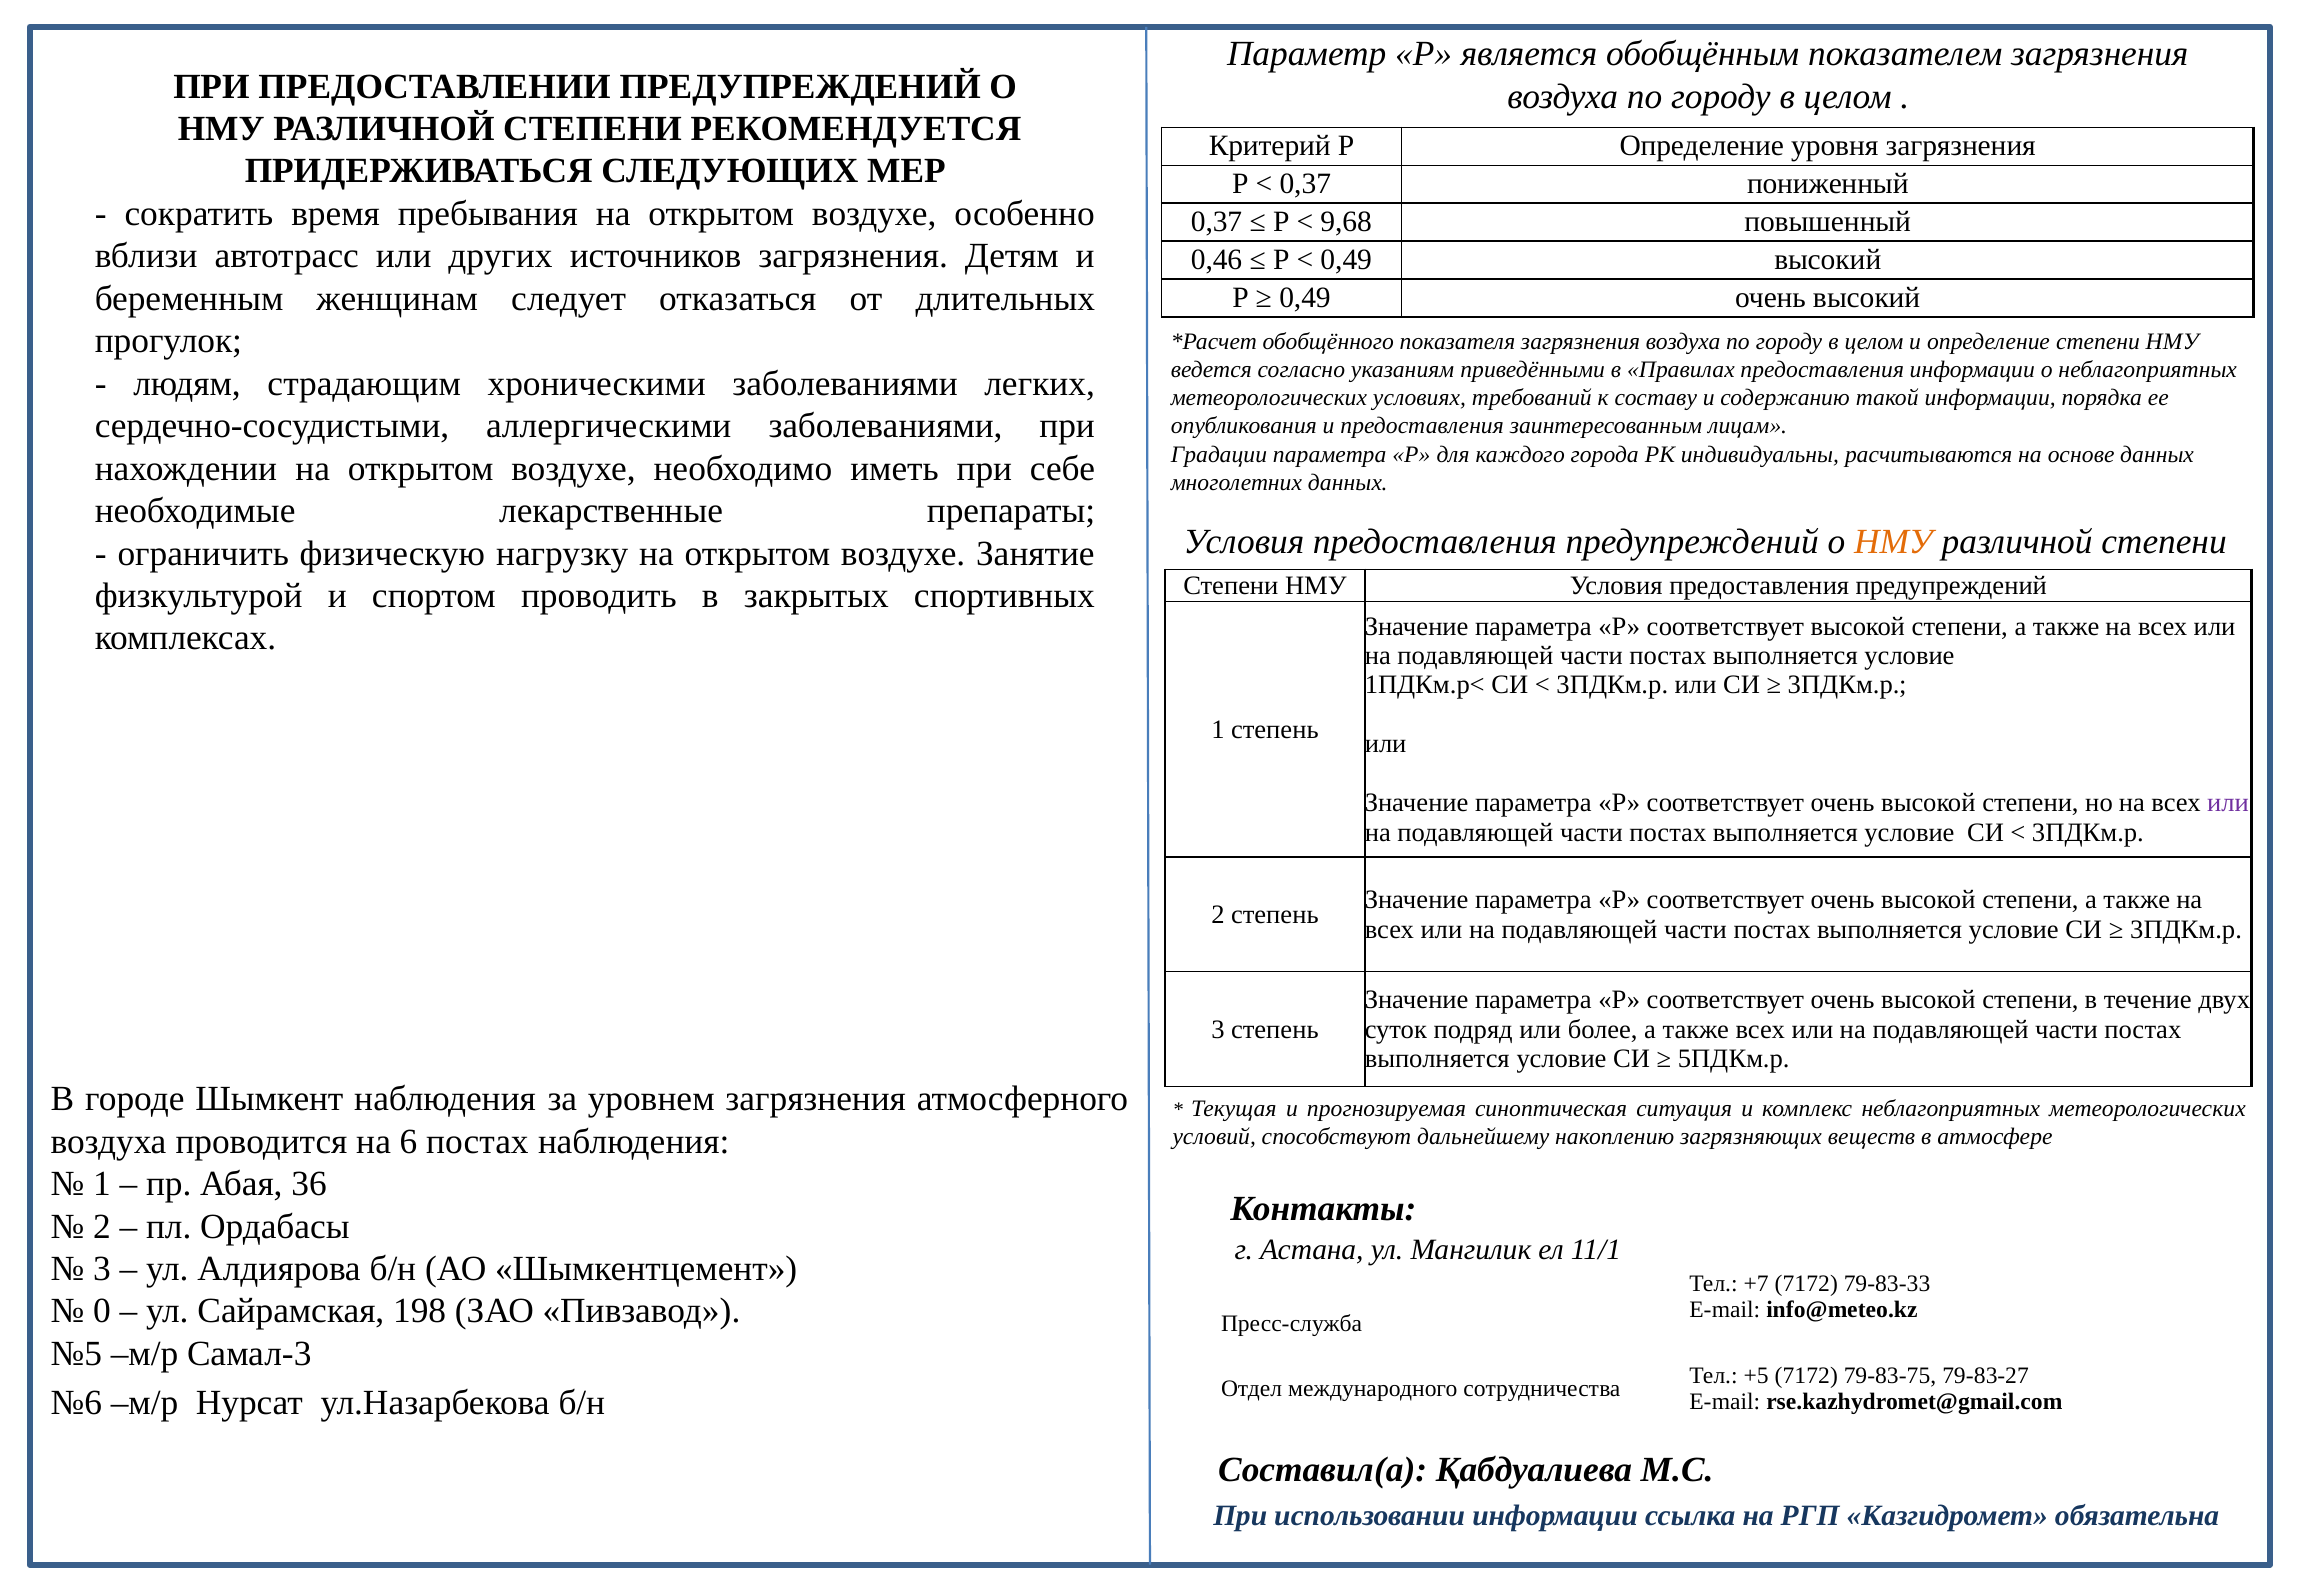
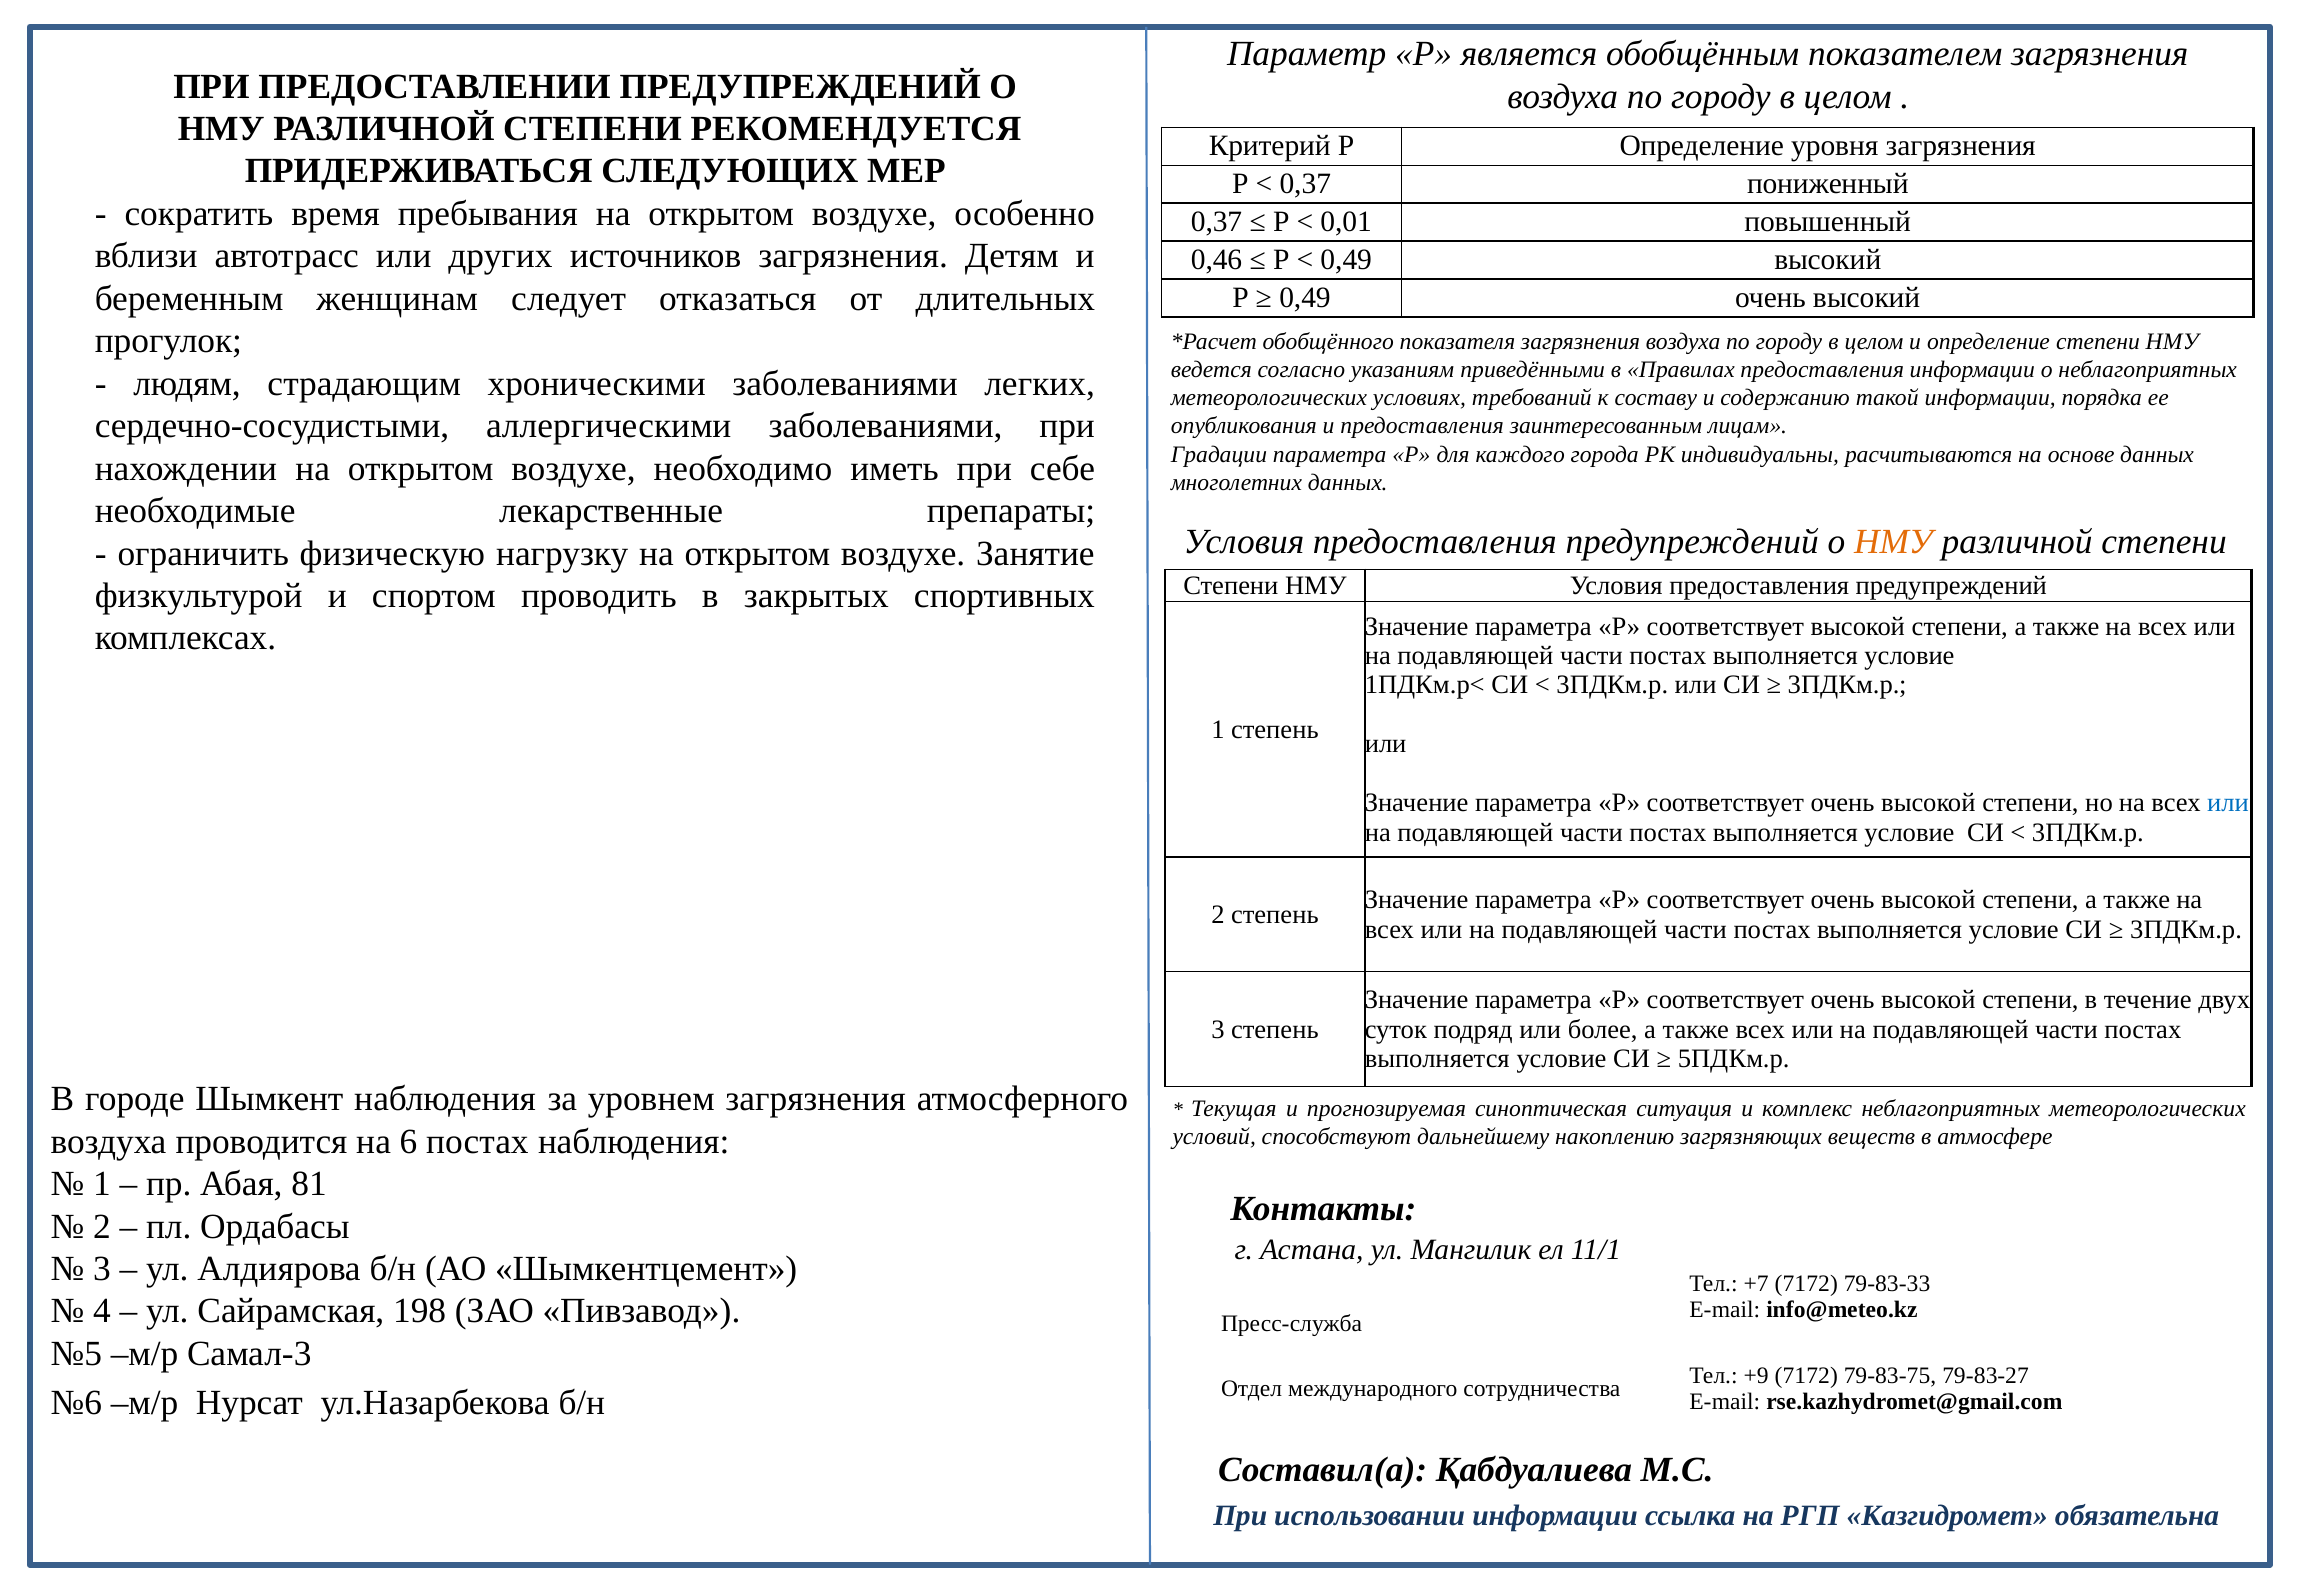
9,68: 9,68 -> 0,01
или at (2228, 803) colour: purple -> blue
36: 36 -> 81
0: 0 -> 4
+5: +5 -> +9
